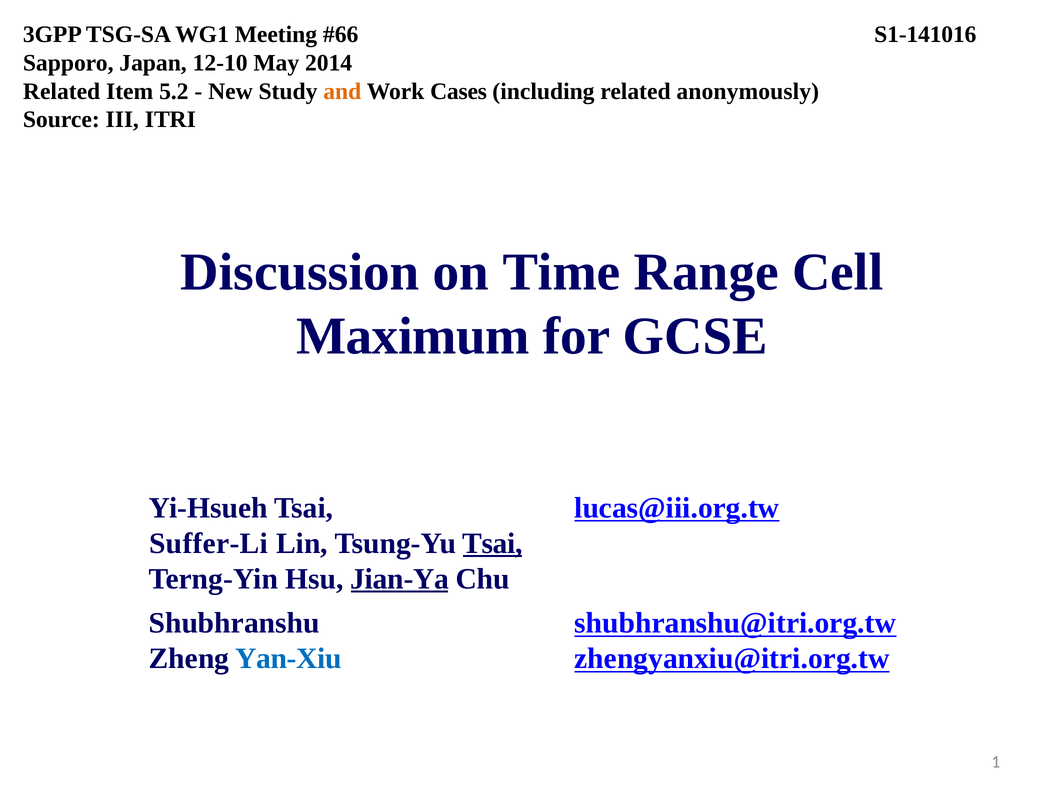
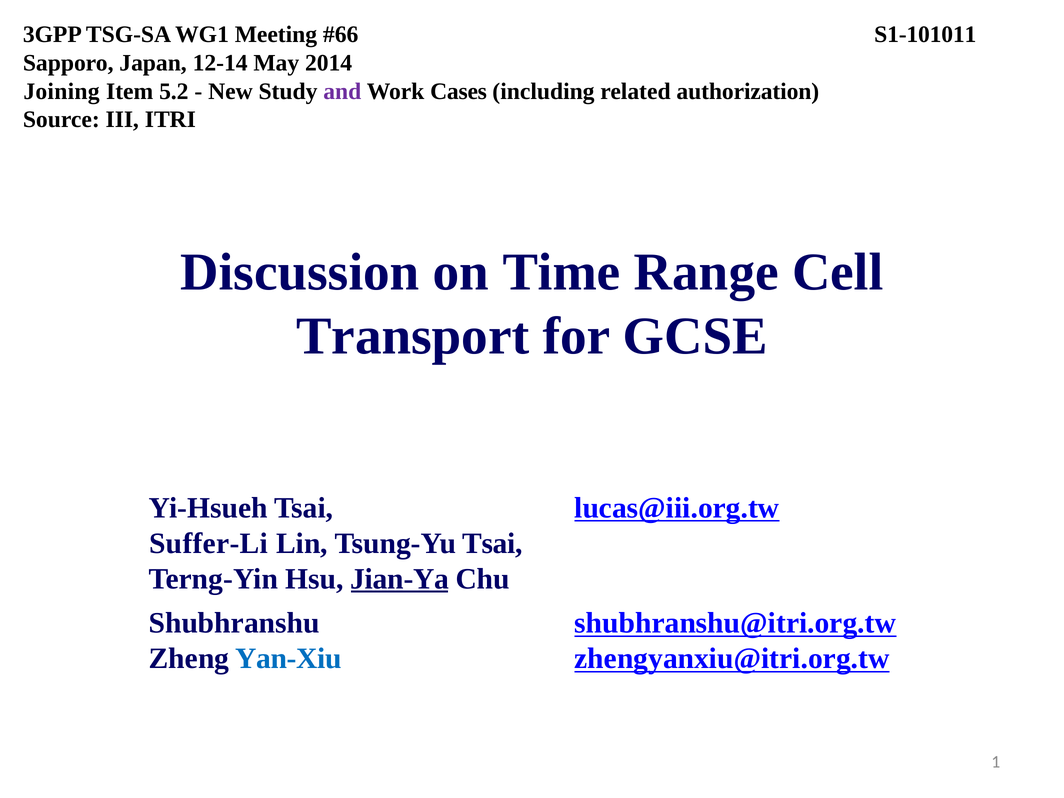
S1-141016: S1-141016 -> S1-101011
12-10: 12-10 -> 12-14
Related at (62, 91): Related -> Joining
and colour: orange -> purple
anonymously: anonymously -> authorization
Maximum: Maximum -> Transport
Tsai at (493, 543) underline: present -> none
